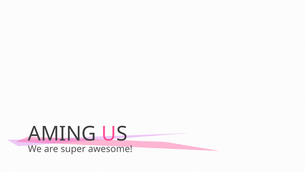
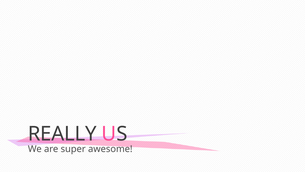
AMING: AMING -> REALLY
